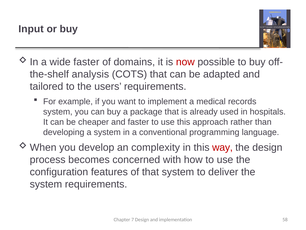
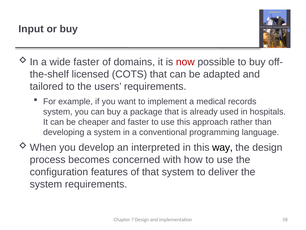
analysis: analysis -> licensed
complexity: complexity -> interpreted
way colour: red -> black
